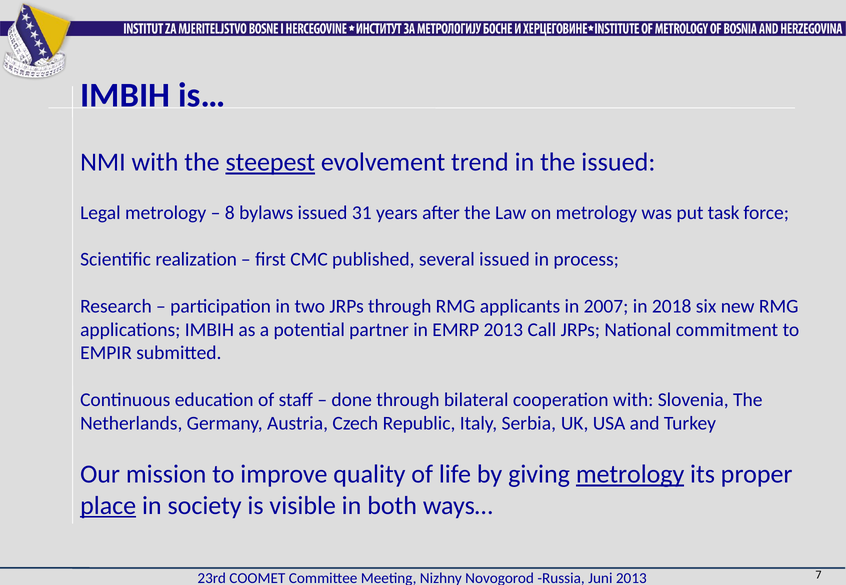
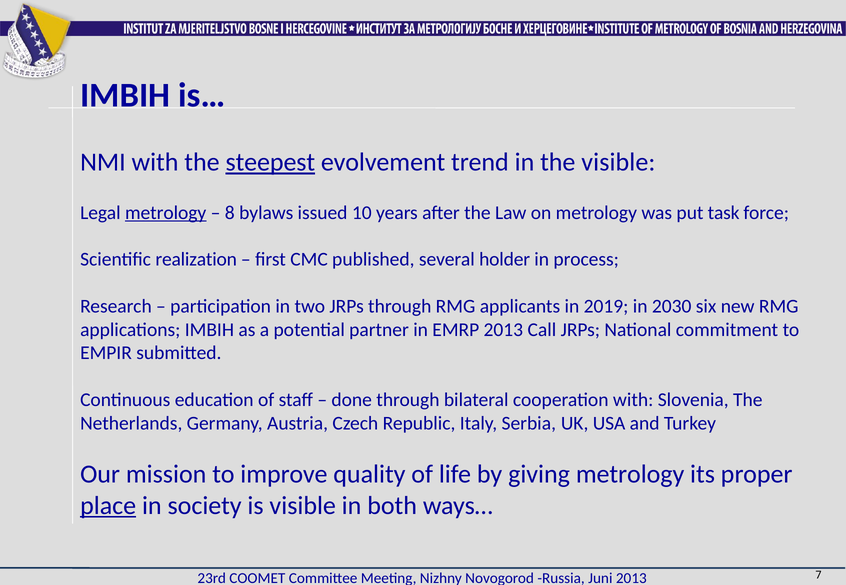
the issued: issued -> visible
metrology at (166, 213) underline: none -> present
31: 31 -> 10
several issued: issued -> holder
2007: 2007 -> 2019
2018: 2018 -> 2030
metrology at (630, 475) underline: present -> none
